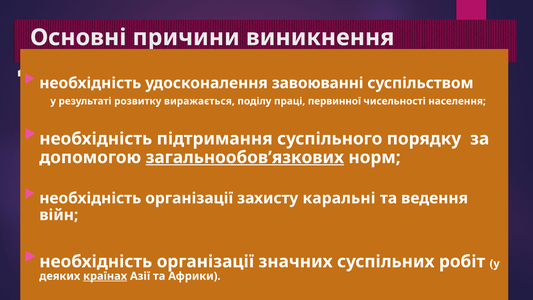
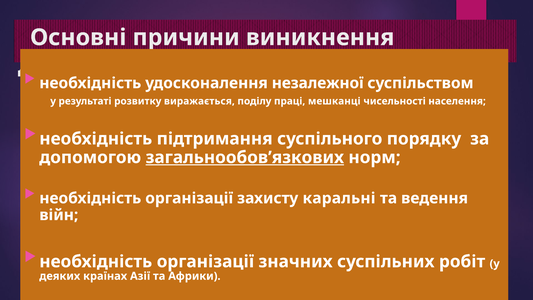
завоюванні: завоюванні -> незалежної
первинної: первинної -> мешканці
країнах underline: present -> none
